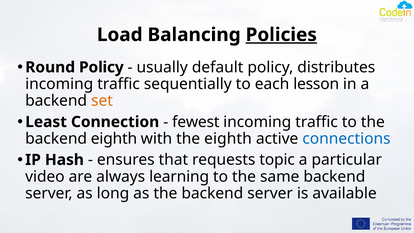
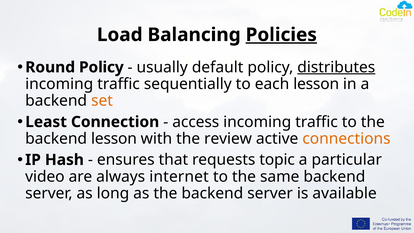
distributes underline: none -> present
fewest: fewest -> access
backend eighth: eighth -> lesson
the eighth: eighth -> review
connections colour: blue -> orange
learning: learning -> internet
